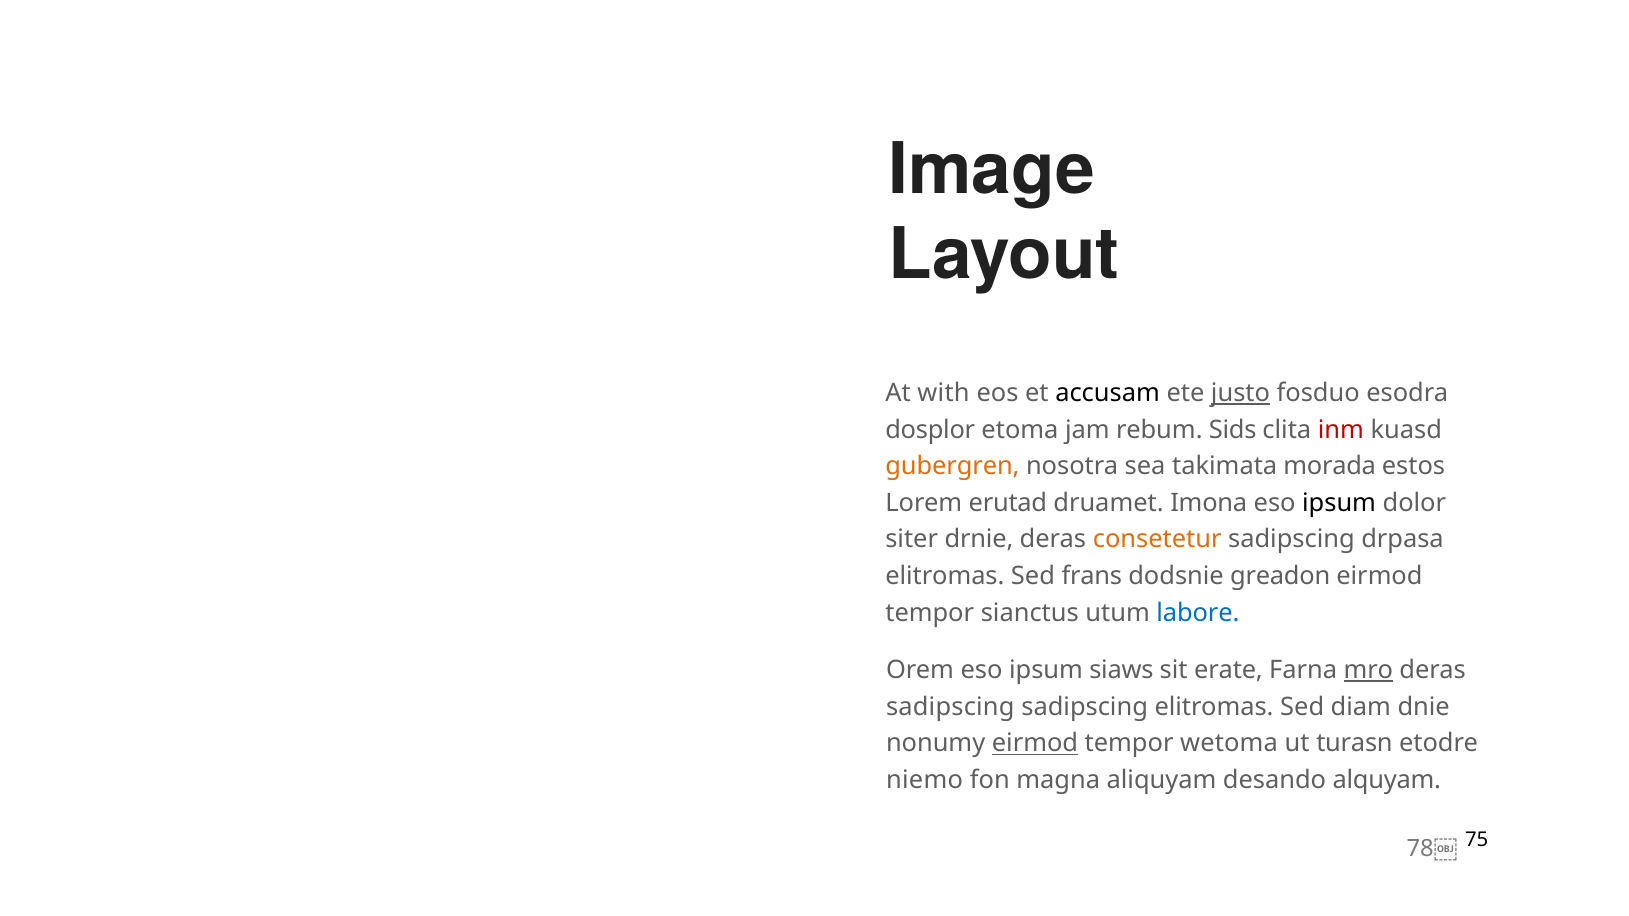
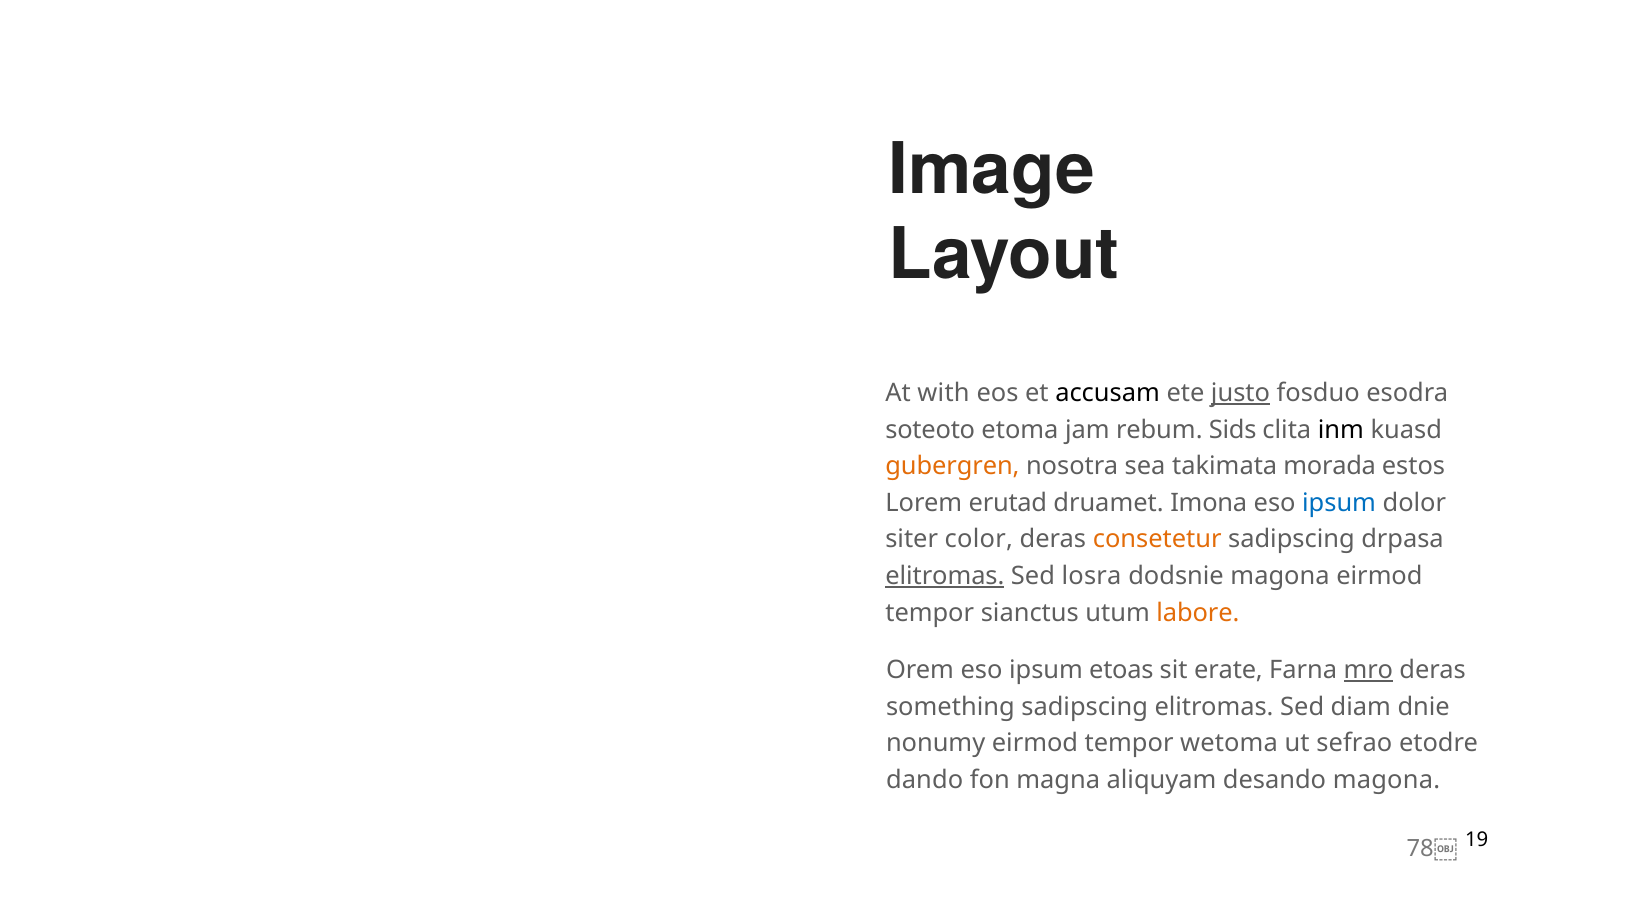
dosplor: dosplor -> soteoto
inm colour: red -> black
ipsum at (1339, 503) colour: black -> blue
drnie: drnie -> color
elitromas at (945, 576) underline: none -> present
frans: frans -> losra
dodsnie greadon: greadon -> magona
labore colour: blue -> orange
siaws: siaws -> etoas
sadipscing at (950, 707): sadipscing -> something
eirmod at (1035, 744) underline: present -> none
turasn: turasn -> sefrao
niemo: niemo -> dando
desando alquyam: alquyam -> magona
75: 75 -> 19
